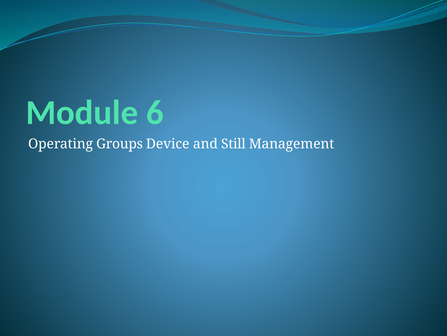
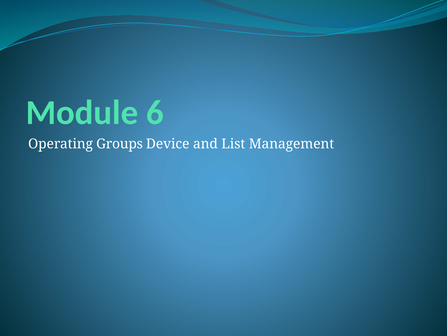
Still: Still -> List
